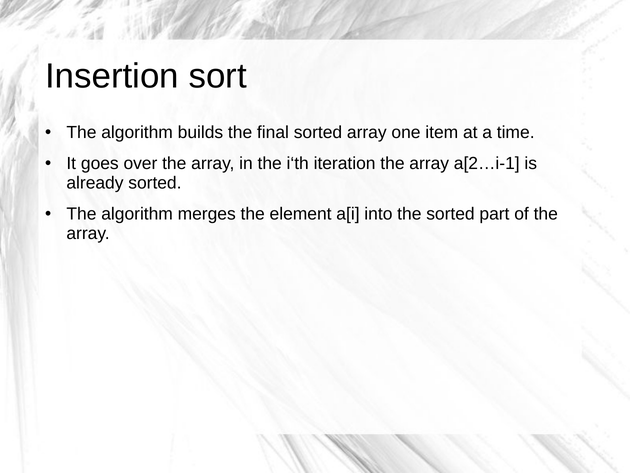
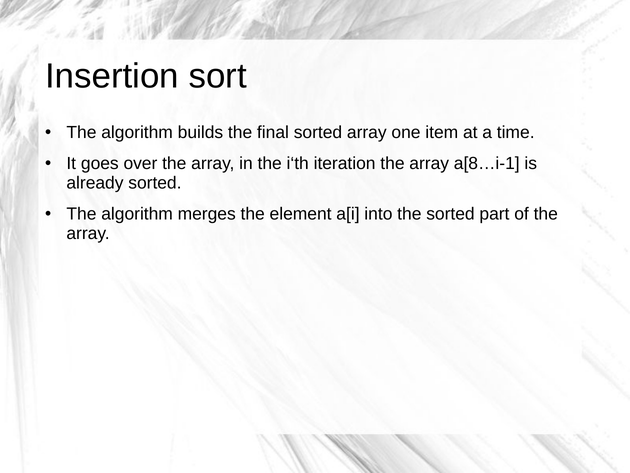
a[2…i-1: a[2…i-1 -> a[8…i-1
